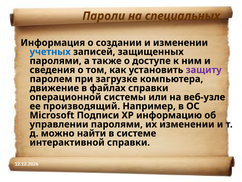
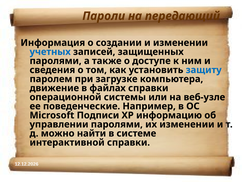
специальных: специальных -> передающий
защиту colour: purple -> blue
производящий: производящий -> поведенческие
